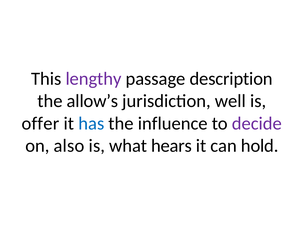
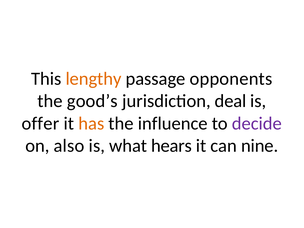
lengthy colour: purple -> orange
description: description -> opponents
allow’s: allow’s -> good’s
well: well -> deal
has colour: blue -> orange
hold: hold -> nine
